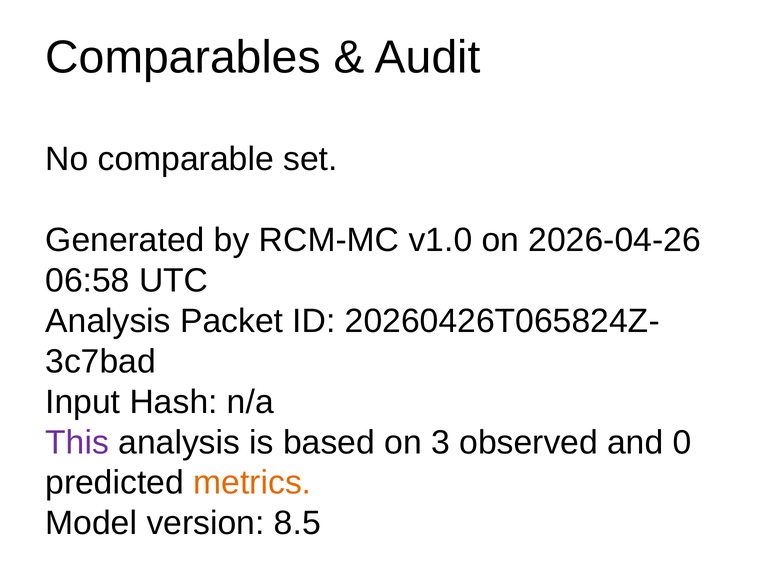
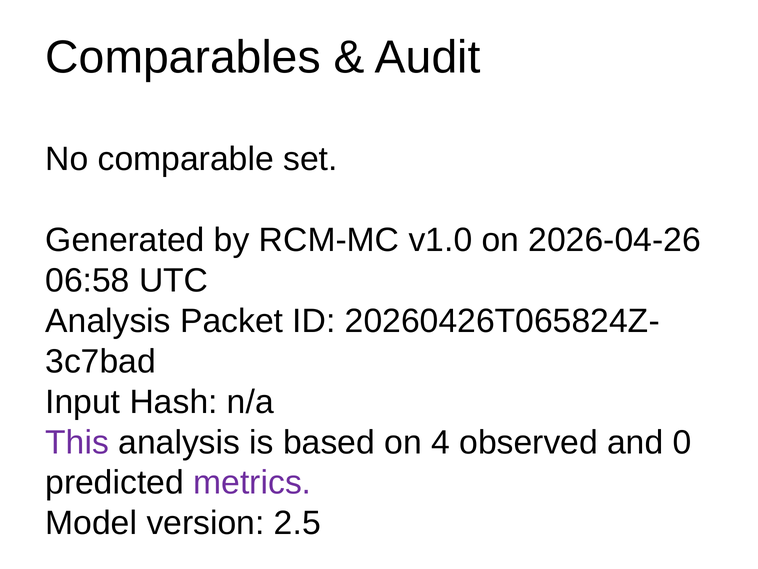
3: 3 -> 4
metrics colour: orange -> purple
8.5: 8.5 -> 2.5
